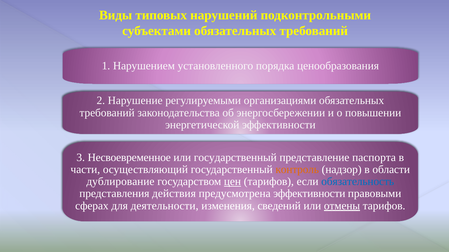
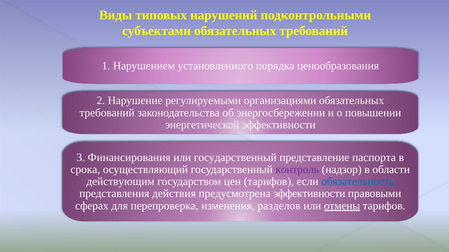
Несвоевременное: Несвоевременное -> Финансирования
части: части -> срока
контроль colour: orange -> purple
дублирование: дублирование -> действующим
цен underline: present -> none
деятельности: деятельности -> перепроверка
сведений: сведений -> разделов
